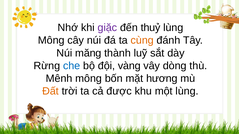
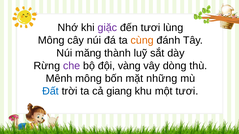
đến thuỷ: thuỷ -> tươi
che colour: blue -> purple
hương: hương -> những
Ðất colour: orange -> blue
được: được -> giang
một lùng: lùng -> tươi
